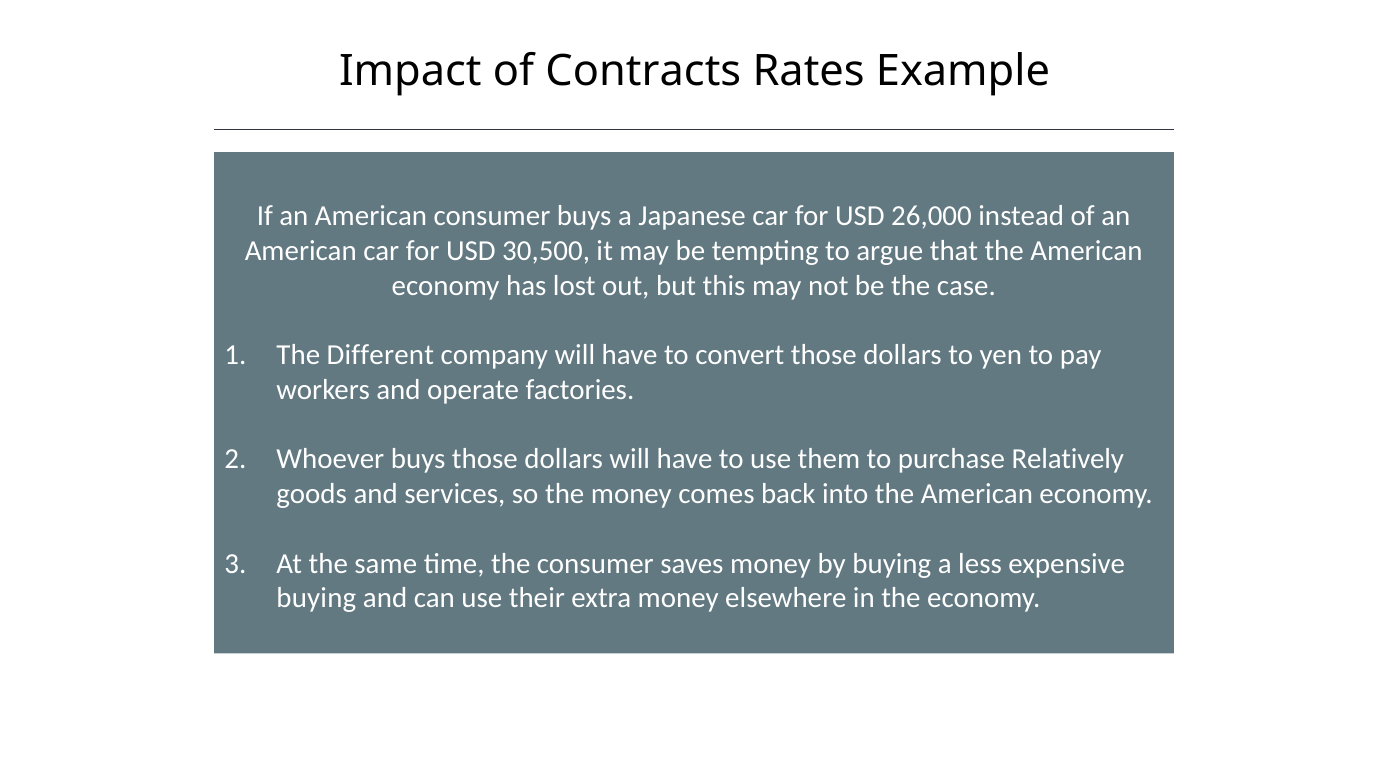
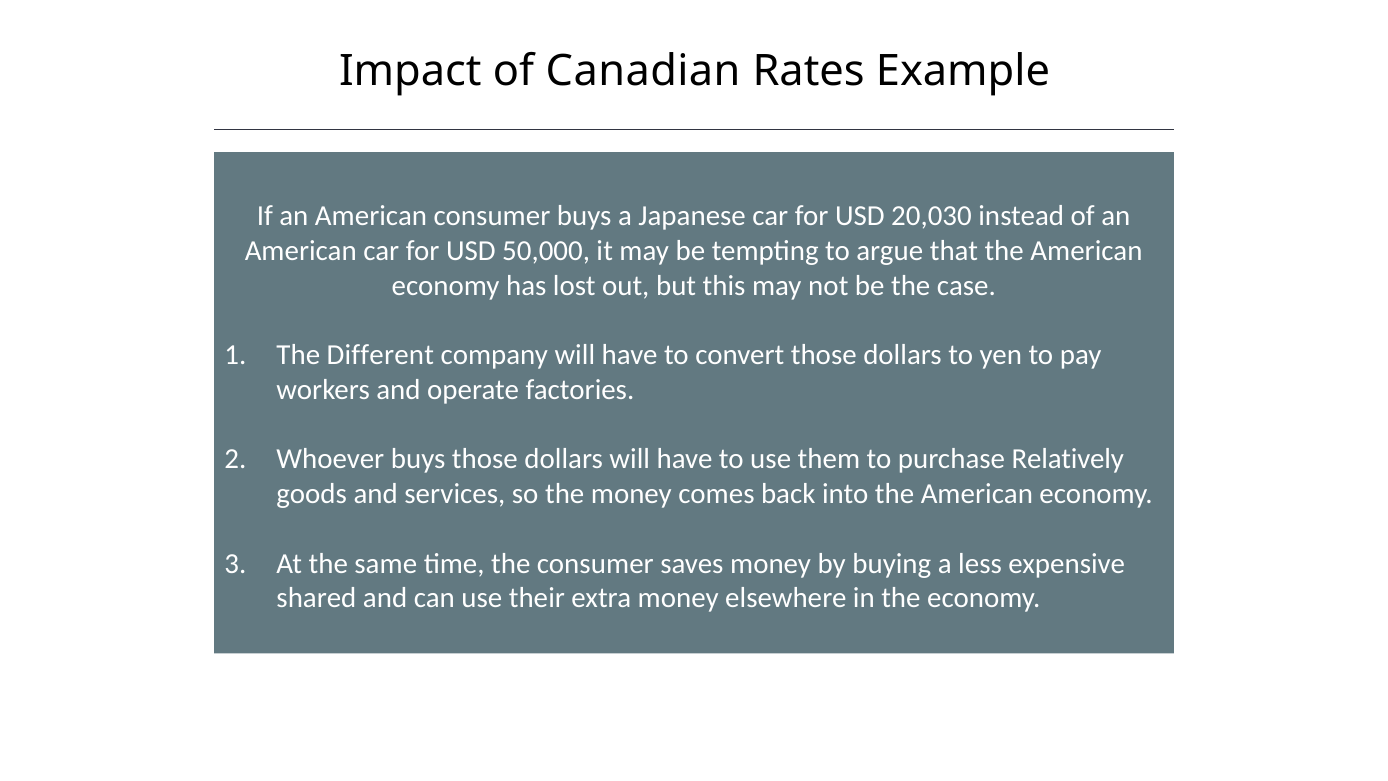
Contracts: Contracts -> Canadian
26,000: 26,000 -> 20,030
30,500: 30,500 -> 50,000
buying at (316, 598): buying -> shared
